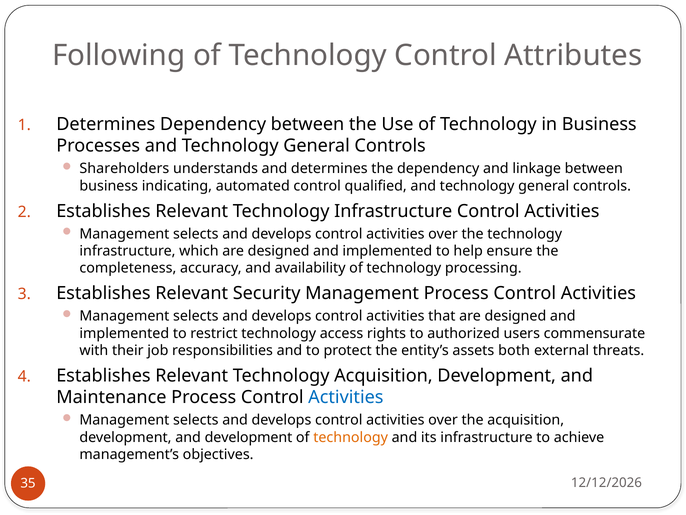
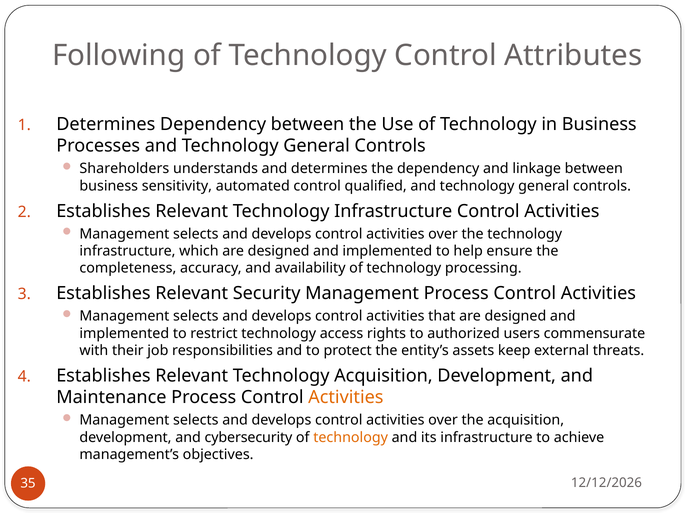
indicating: indicating -> sensitivity
both: both -> keep
Activities at (346, 397) colour: blue -> orange
and development: development -> cybersecurity
